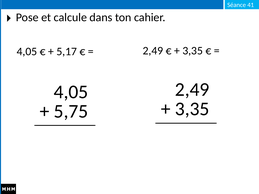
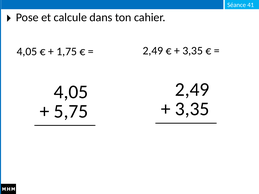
5,17: 5,17 -> 1,75
